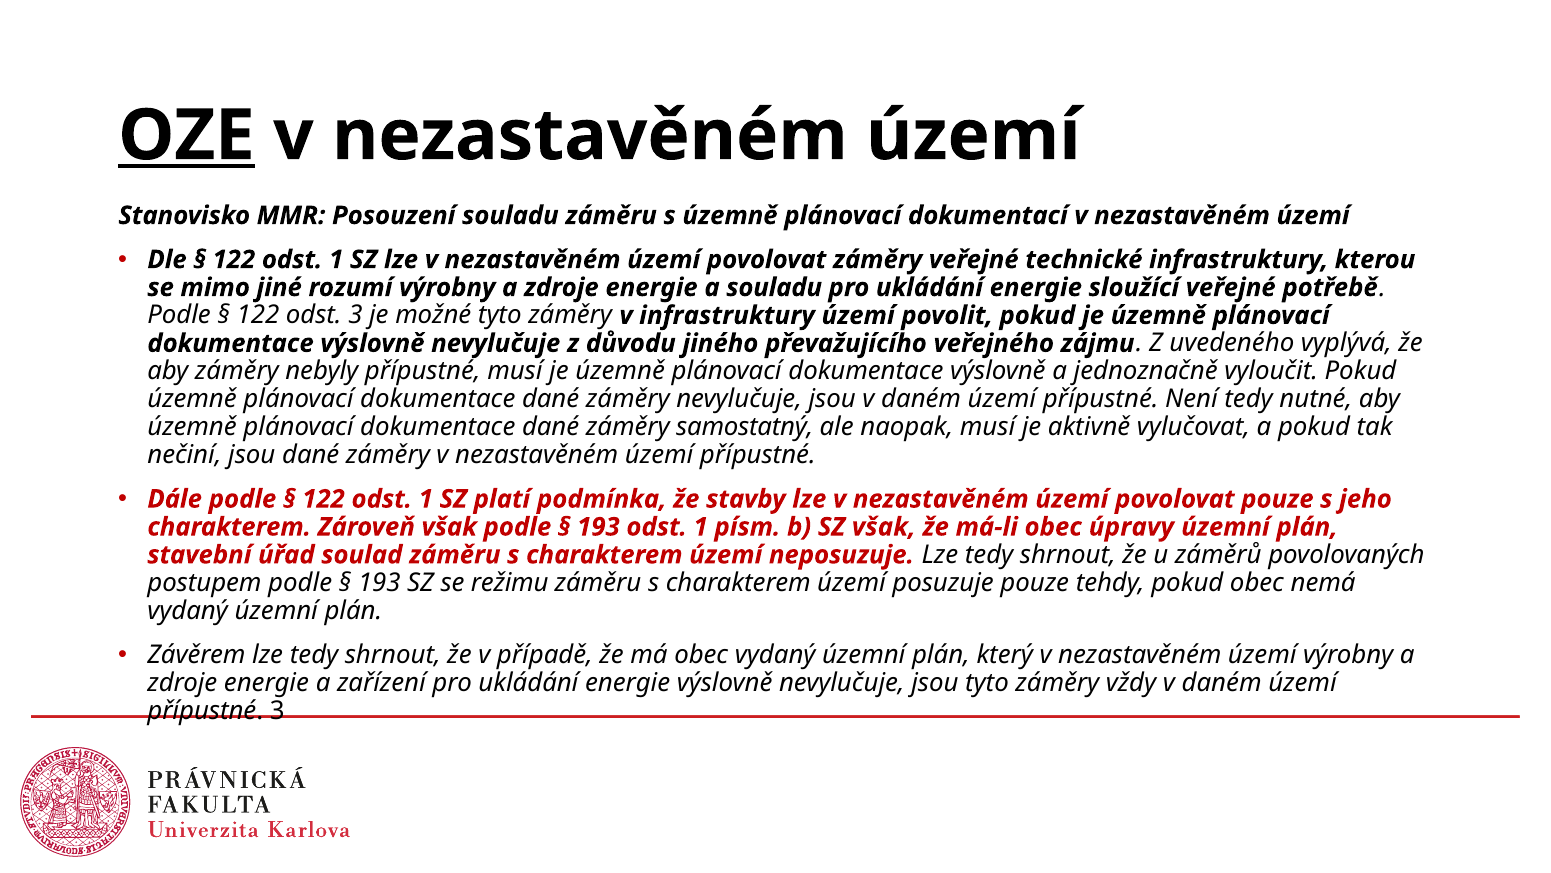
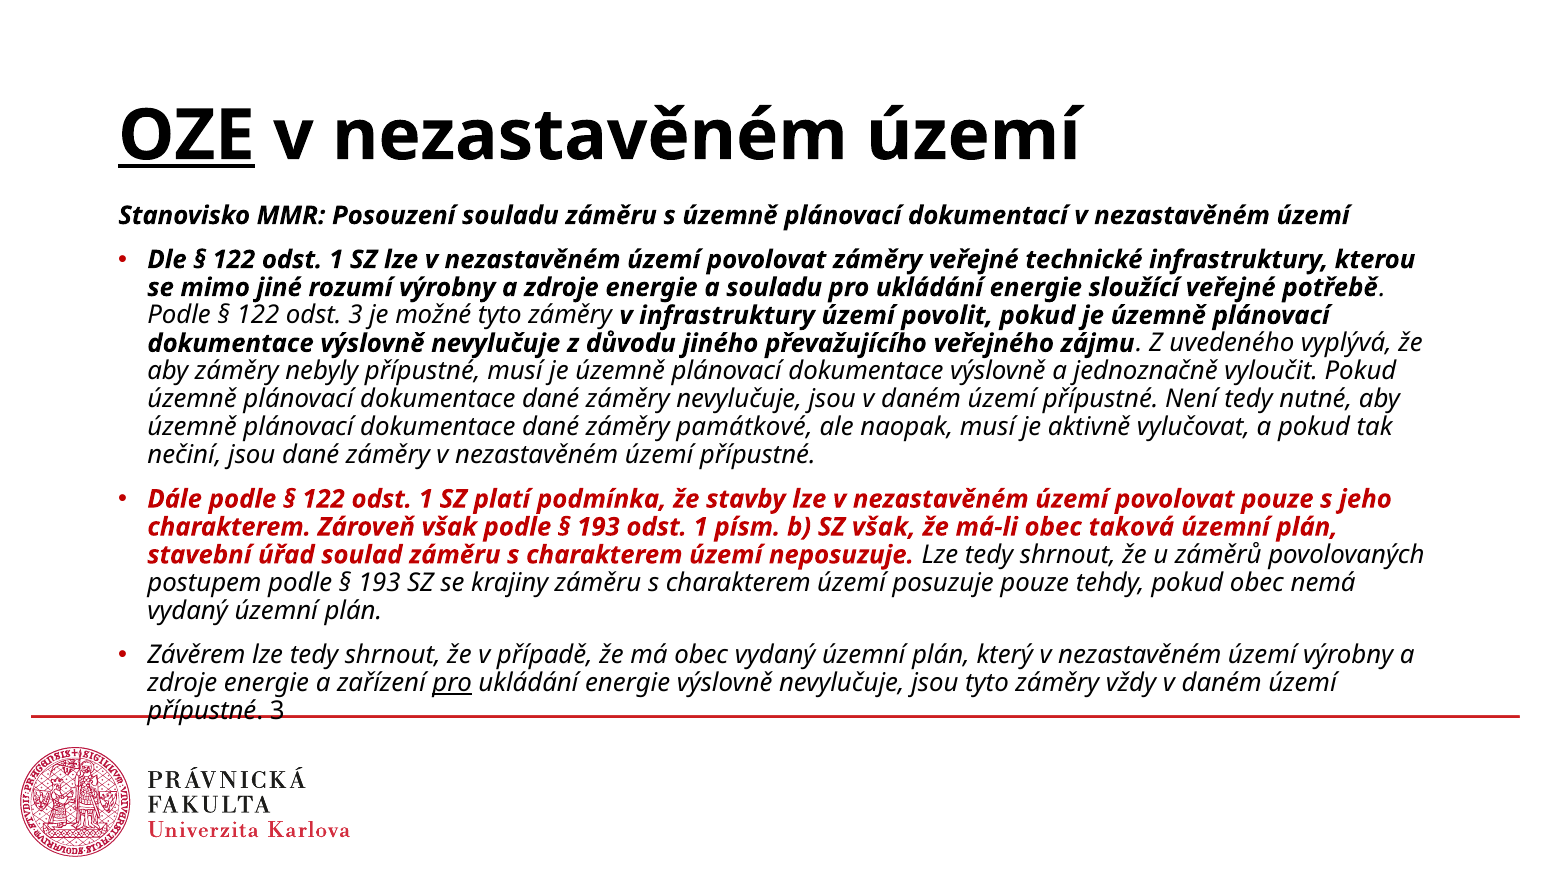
samostatný: samostatný -> památkové
úpravy: úpravy -> taková
režimu: režimu -> krajiny
pro at (452, 682) underline: none -> present
